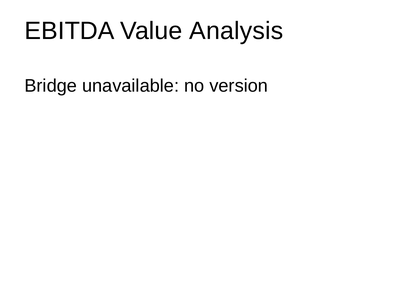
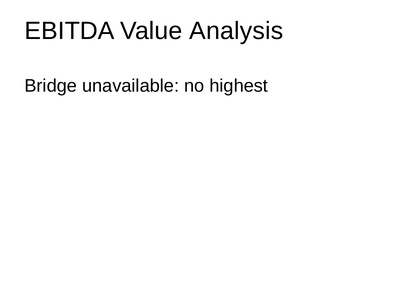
version: version -> highest
